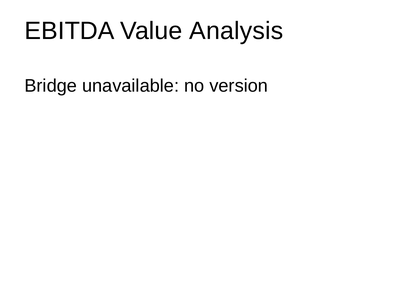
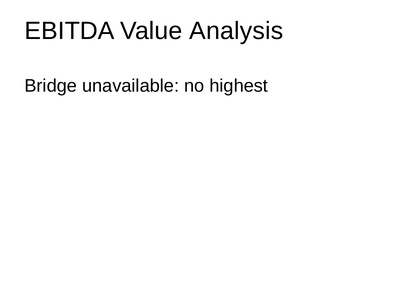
version: version -> highest
